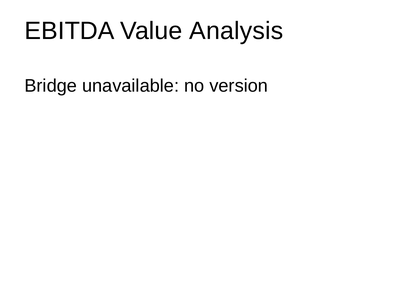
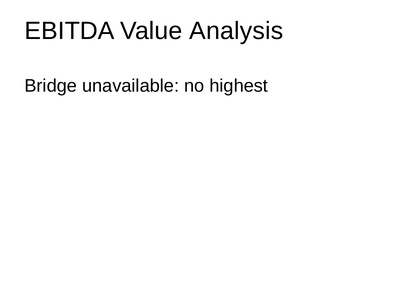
version: version -> highest
